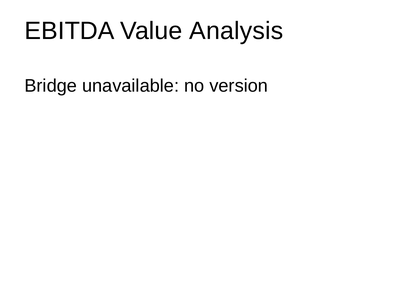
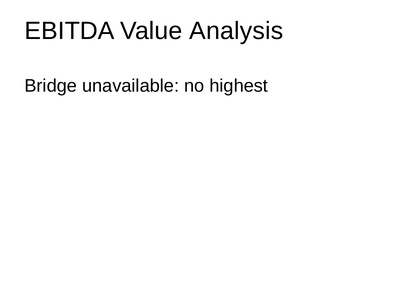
version: version -> highest
